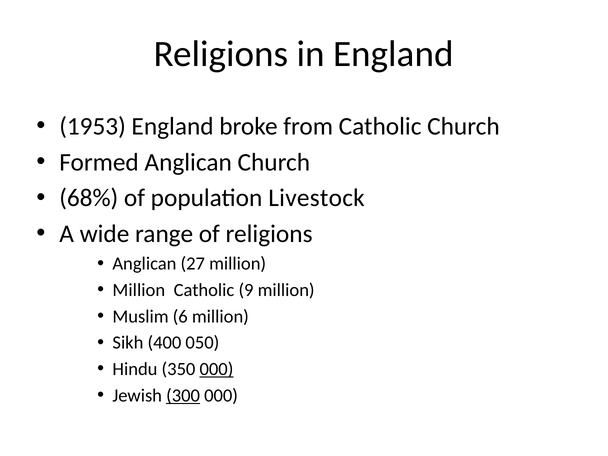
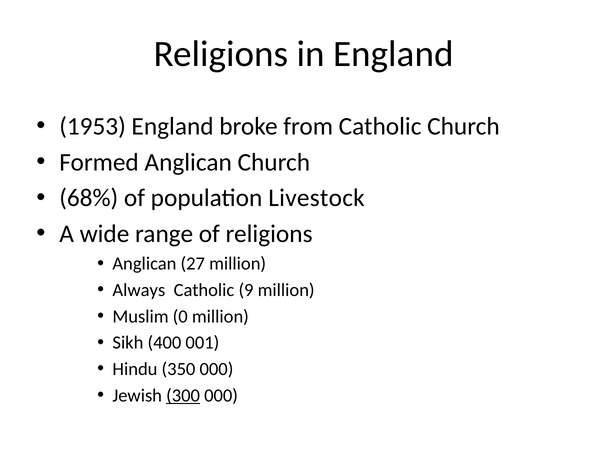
Million at (139, 290): Million -> Always
6: 6 -> 0
050: 050 -> 001
000 at (216, 369) underline: present -> none
